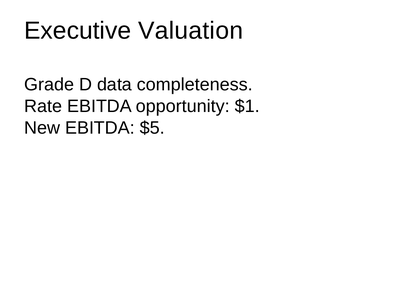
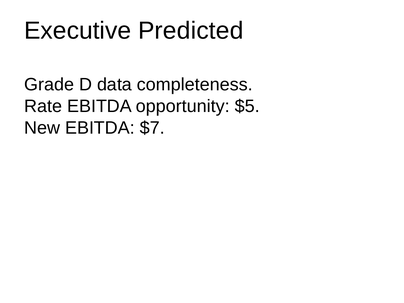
Valuation: Valuation -> Predicted
$1: $1 -> $5
$5: $5 -> $7
